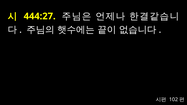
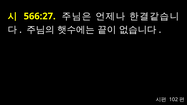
444:27: 444:27 -> 566:27
